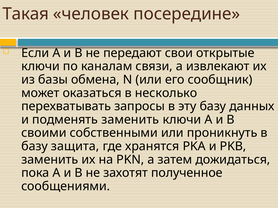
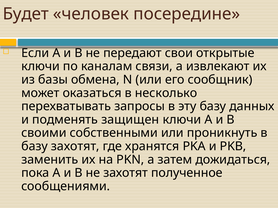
Такая: Такая -> Будет
подменять заменить: заменить -> защищен
базу защита: защита -> захотят
